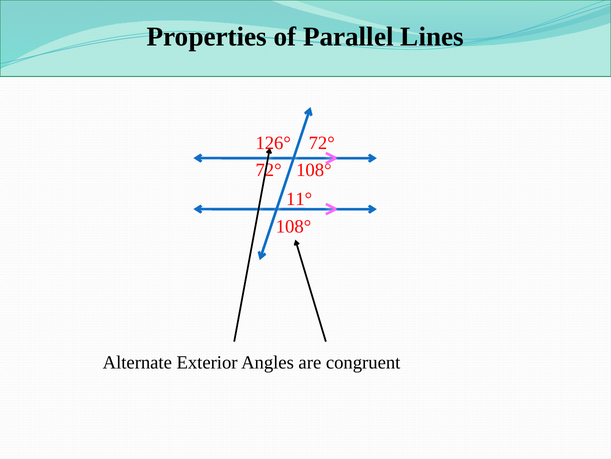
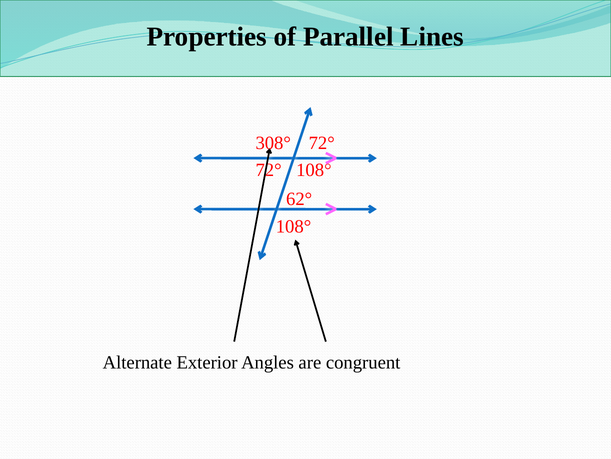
126°: 126° -> 308°
11°: 11° -> 62°
